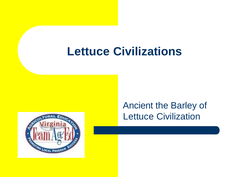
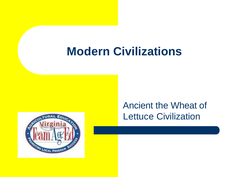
Lettuce at (88, 51): Lettuce -> Modern
Barley: Barley -> Wheat
